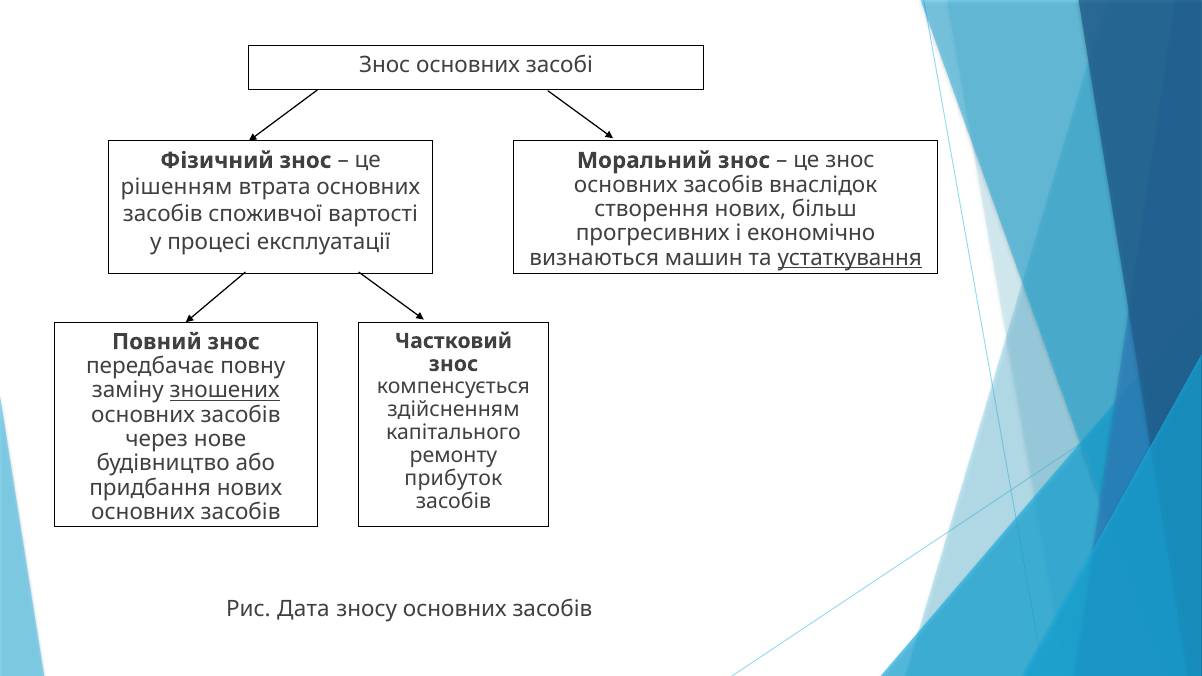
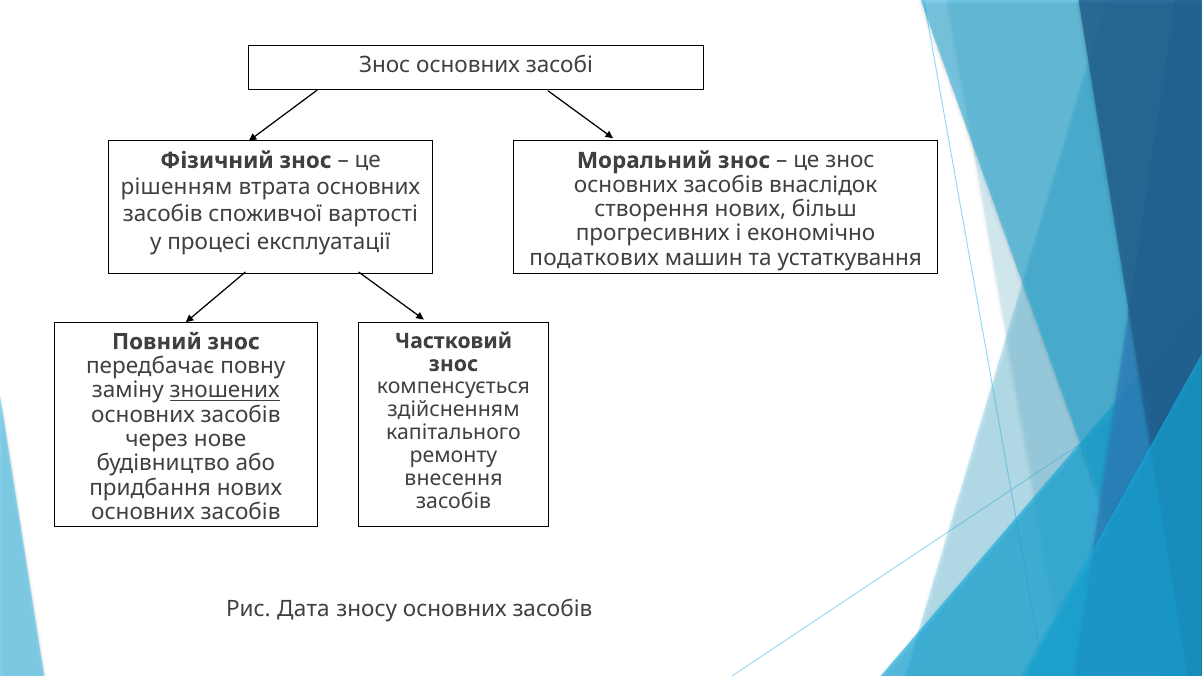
визнаються: визнаються -> податкових
устаткування underline: present -> none
прибуток: прибуток -> внесення
